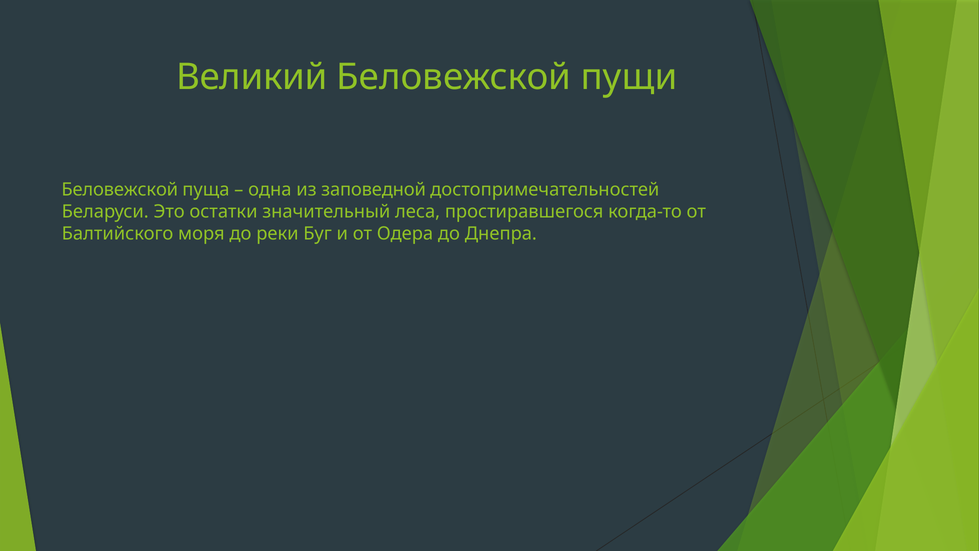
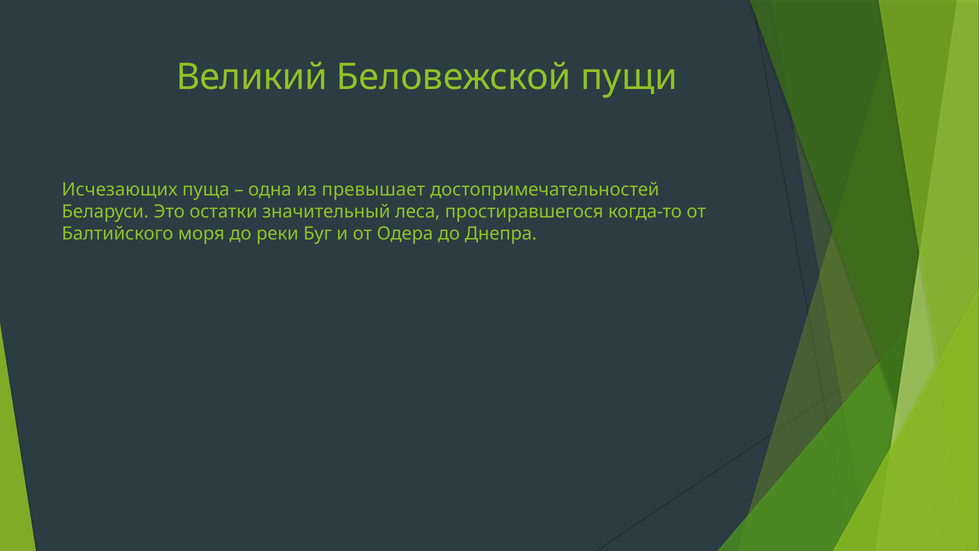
Беловежской at (120, 189): Беловежской -> Исчезающих
заповедной: заповедной -> превышает
